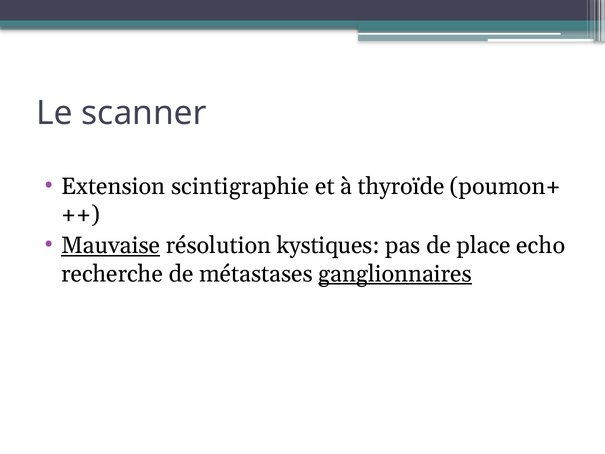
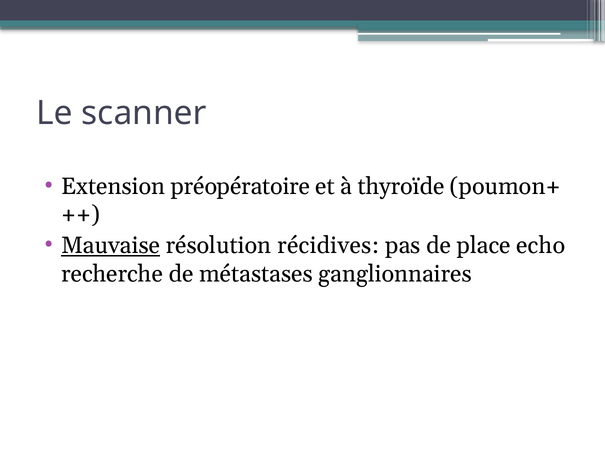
scintigraphie: scintigraphie -> préopératoire
kystiques: kystiques -> récidives
ganglionnaires underline: present -> none
